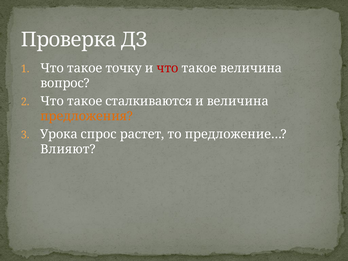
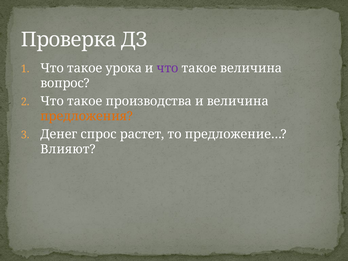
точку: точку -> урока
что at (167, 68) colour: red -> purple
сталкиваются: сталкиваются -> производства
Урока: Урока -> Денег
